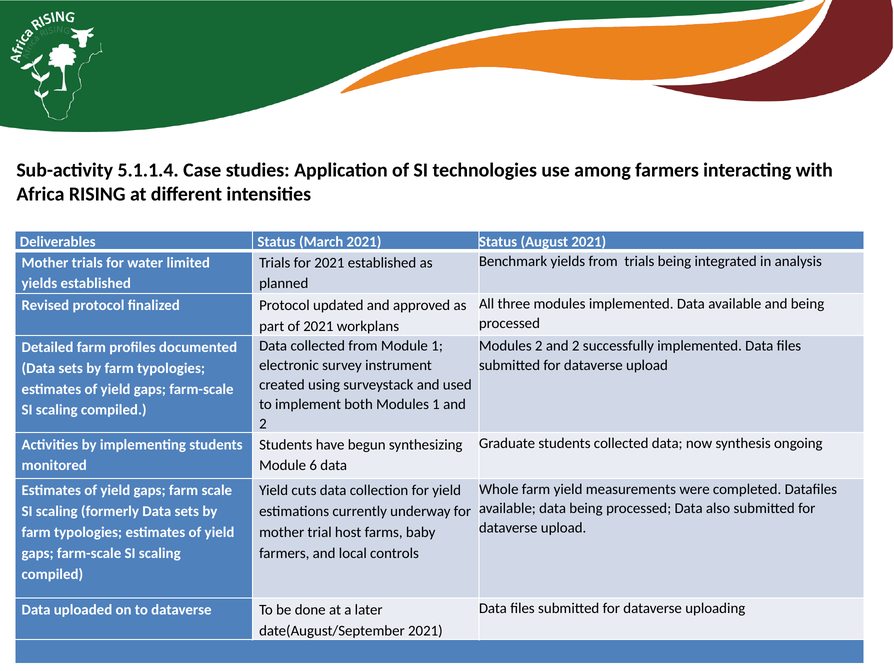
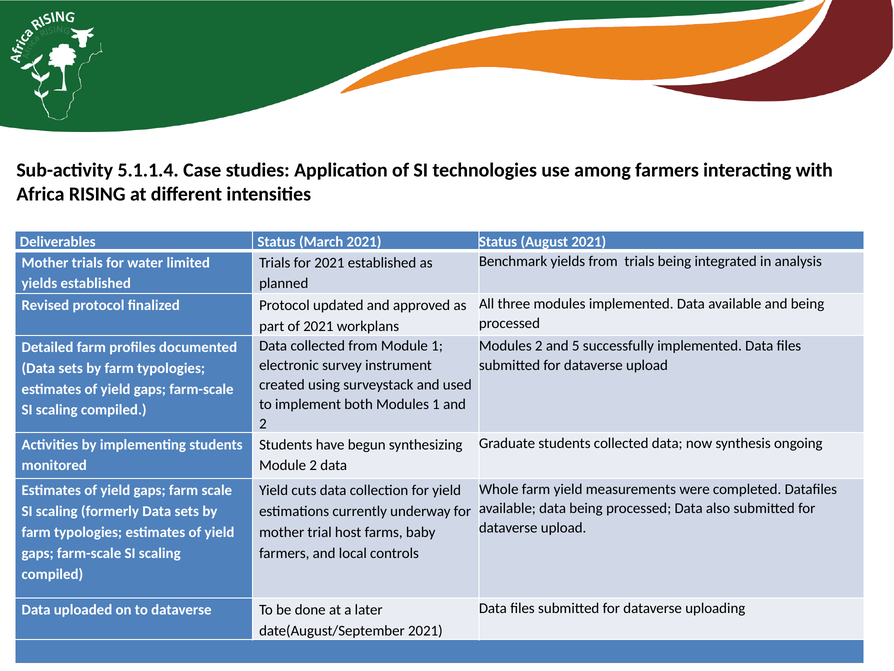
2 and 2: 2 -> 5
Module 6: 6 -> 2
